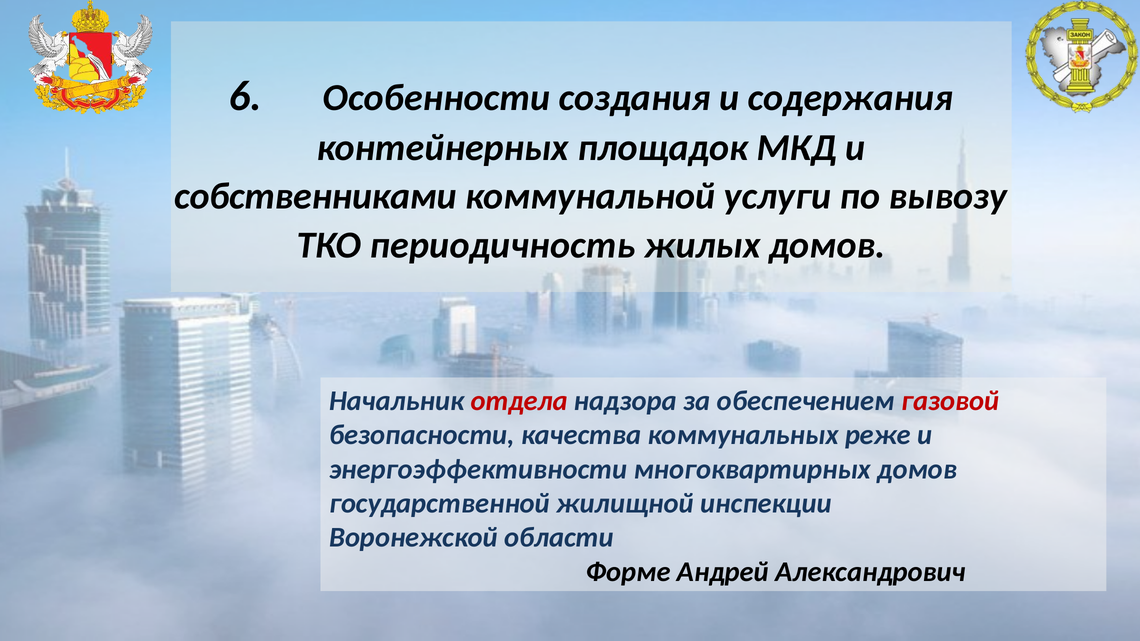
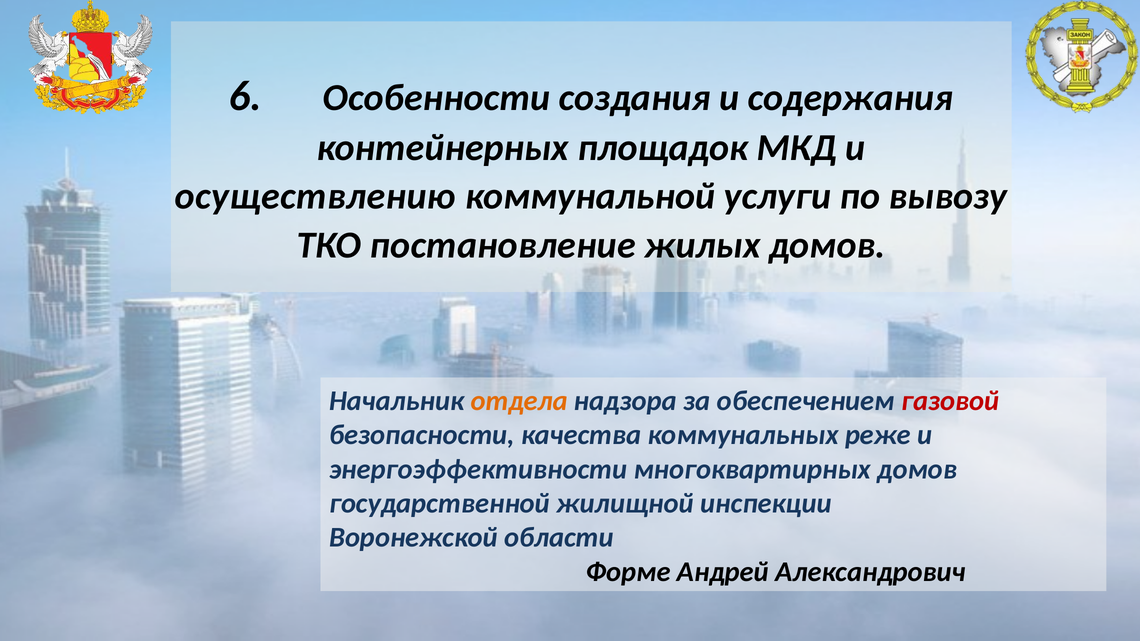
собственниками: собственниками -> осуществлению
периодичность: периодичность -> постановление
отдела colour: red -> orange
